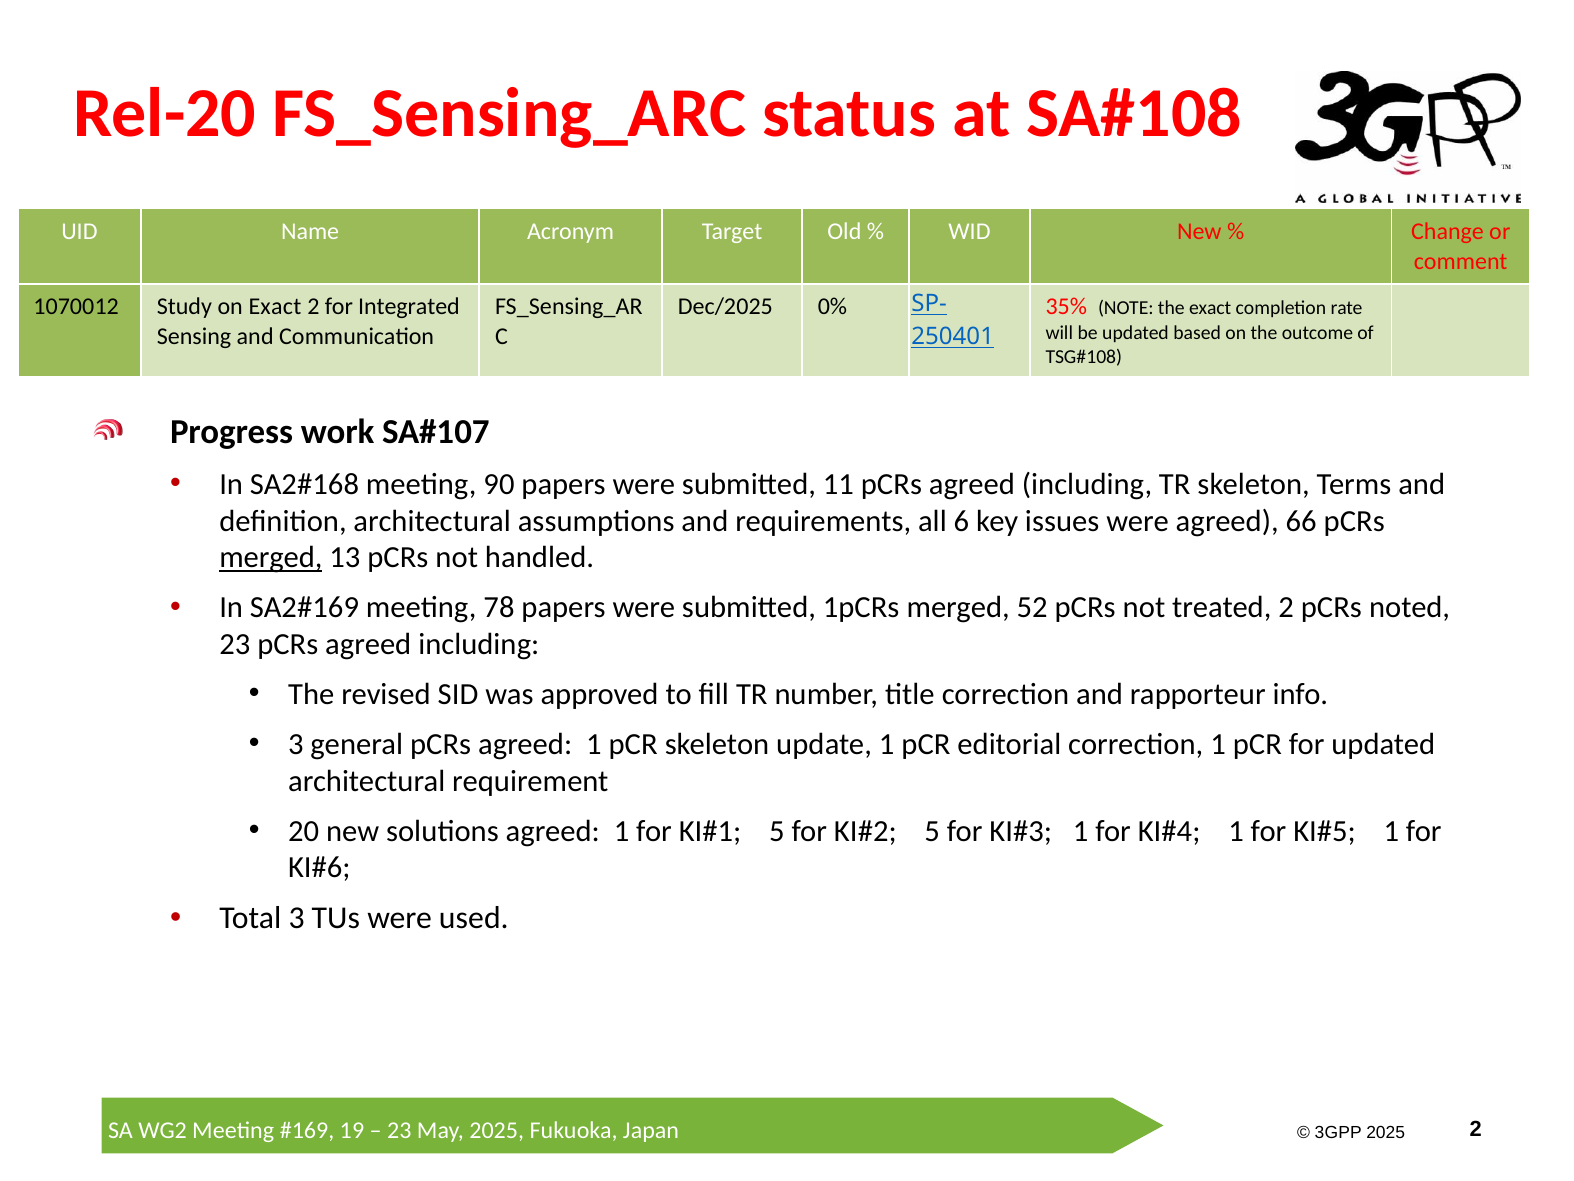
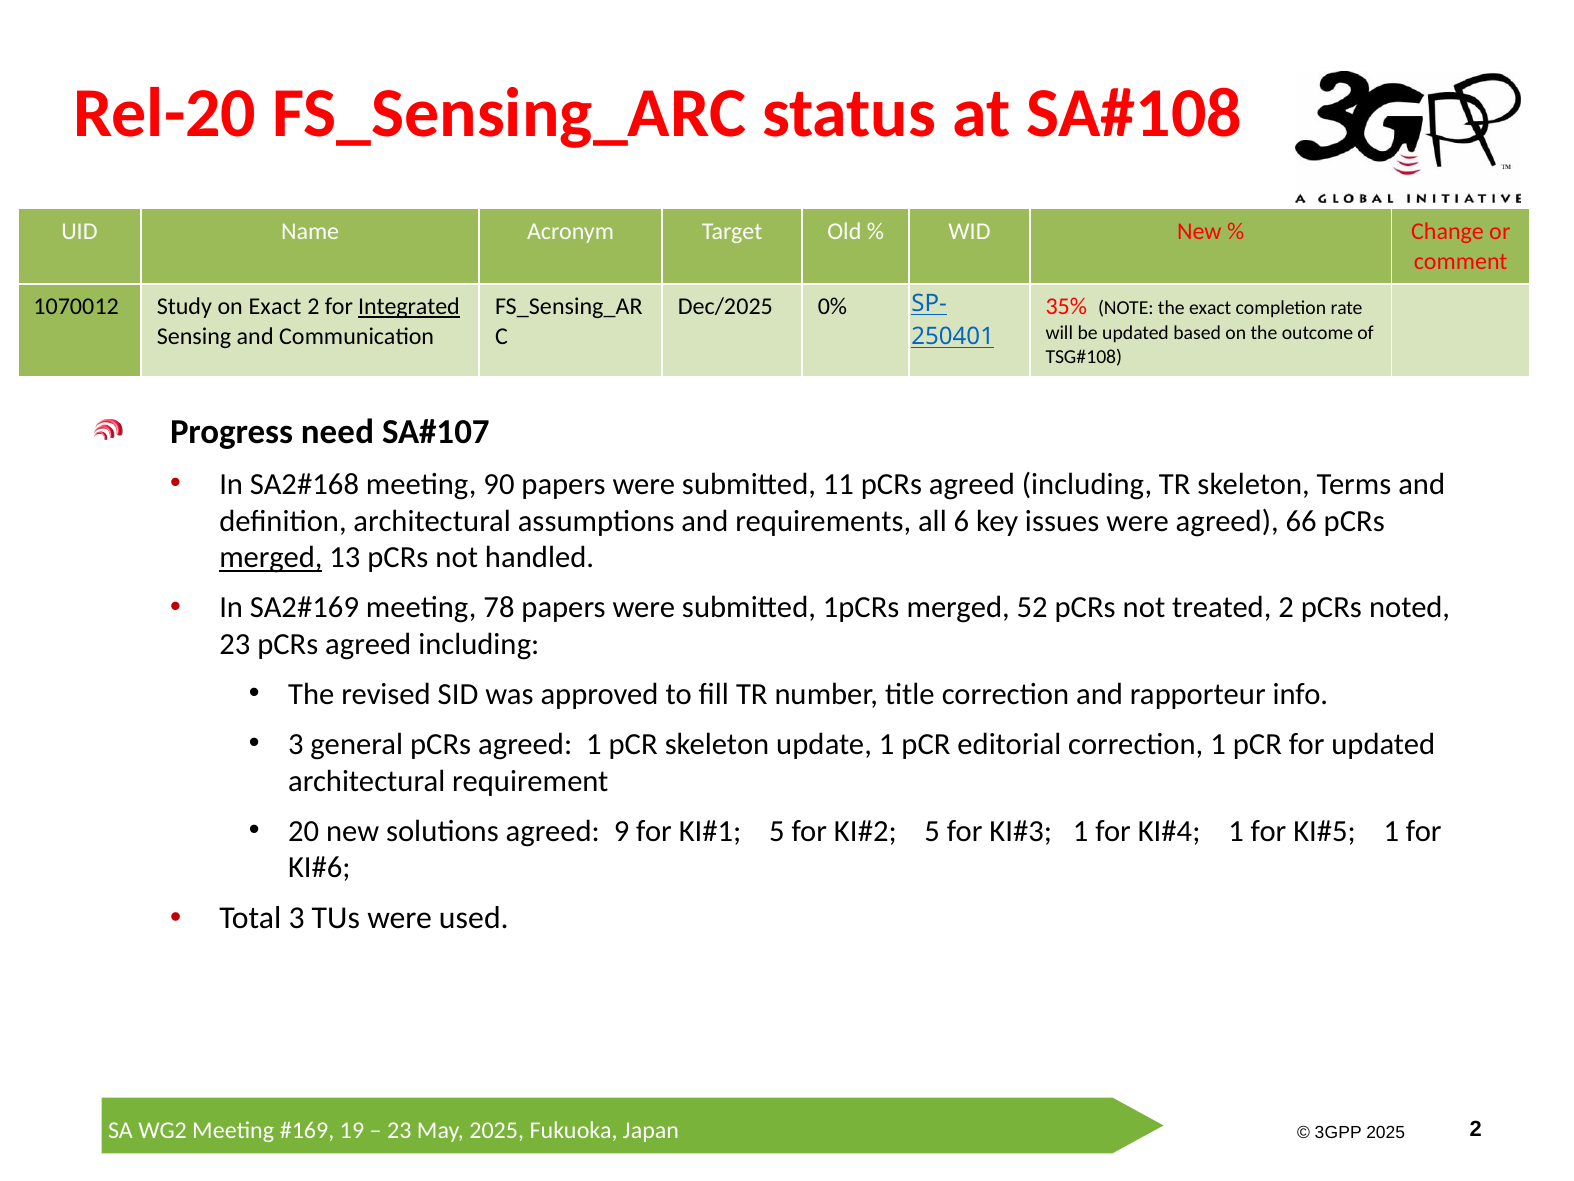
Integrated underline: none -> present
work: work -> need
solutions agreed 1: 1 -> 9
